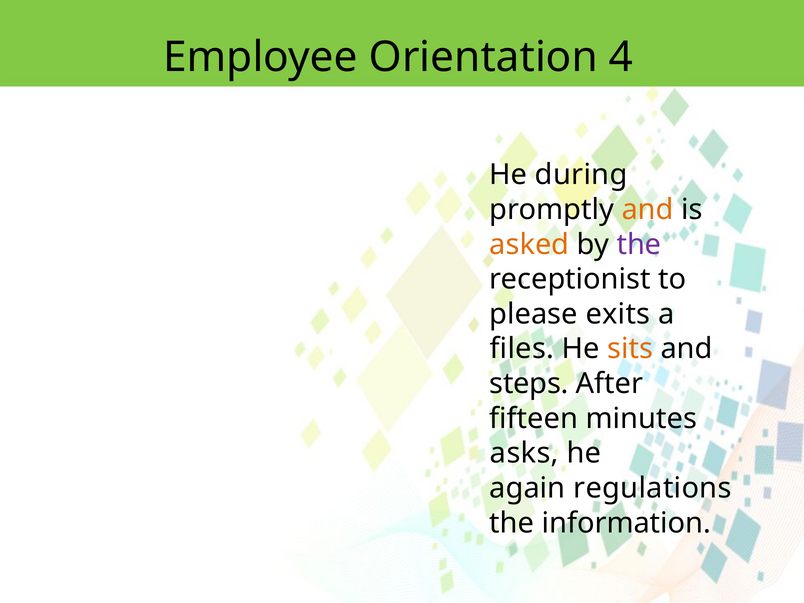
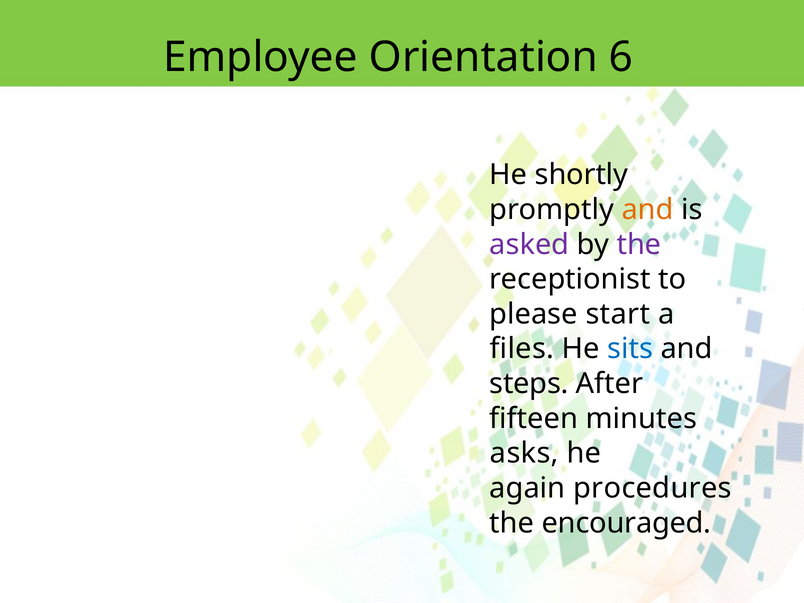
4: 4 -> 6
during: during -> shortly
asked colour: orange -> purple
exits: exits -> start
sits colour: orange -> blue
regulations: regulations -> procedures
information: information -> encouraged
